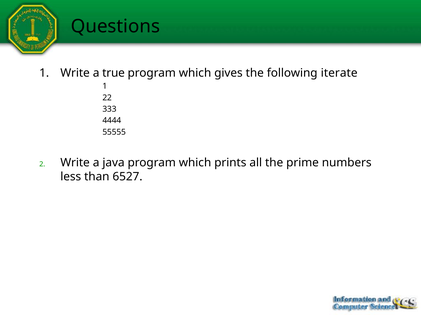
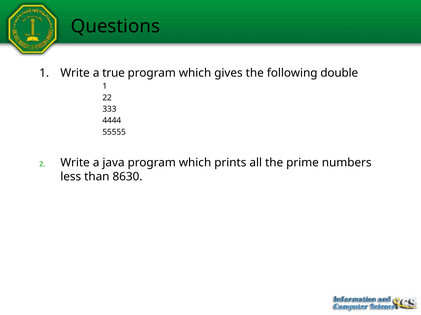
iterate: iterate -> double
6527: 6527 -> 8630
